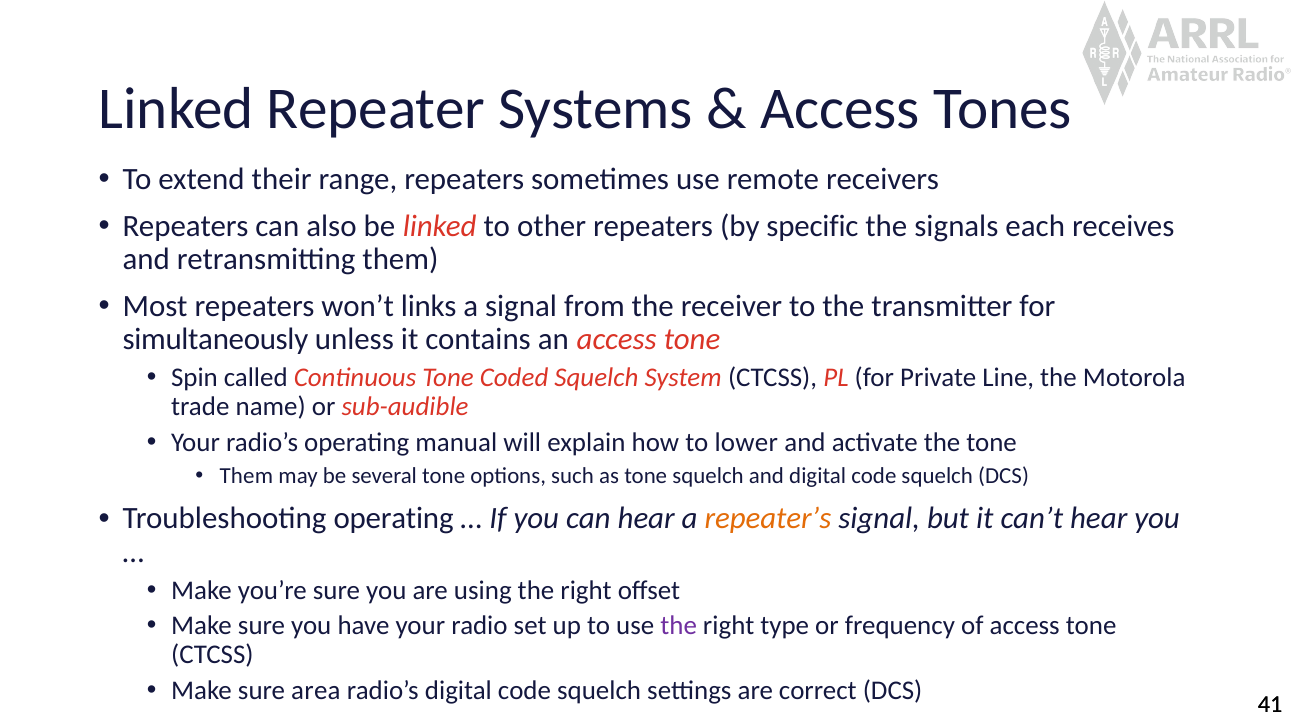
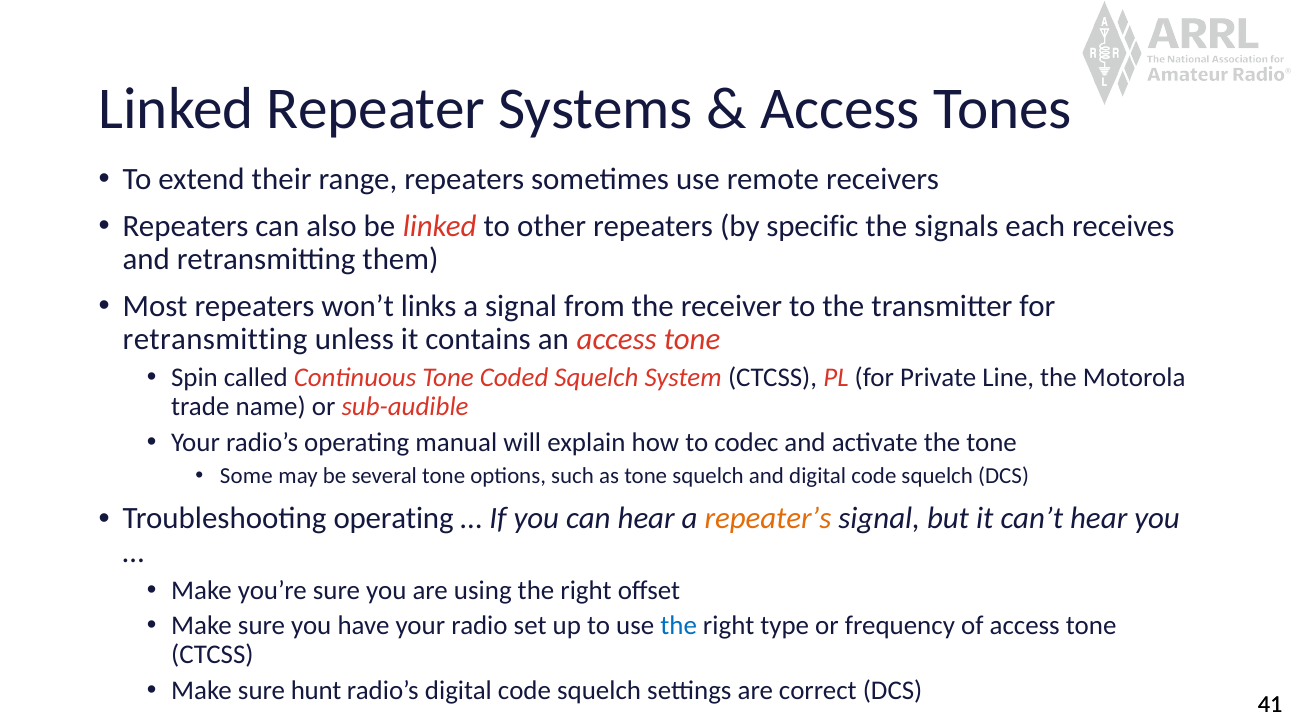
simultaneously at (215, 340): simultaneously -> retransmitting
lower: lower -> codec
Them at (246, 476): Them -> Some
the at (679, 626) colour: purple -> blue
area: area -> hunt
